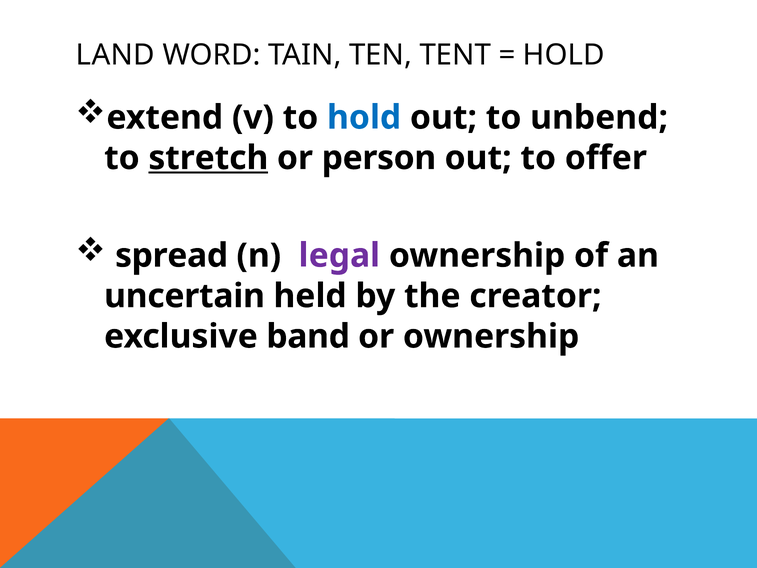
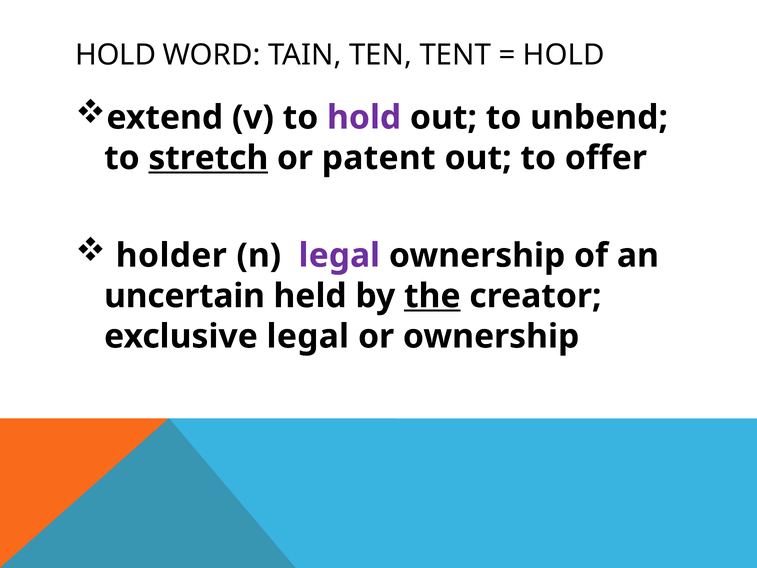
LAND at (115, 55): LAND -> HOLD
hold at (364, 117) colour: blue -> purple
person: person -> patent
spread: spread -> holder
the underline: none -> present
exclusive band: band -> legal
